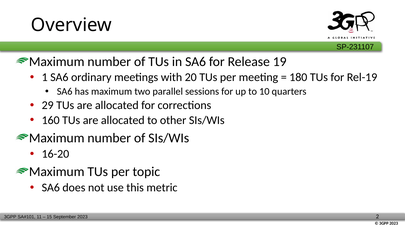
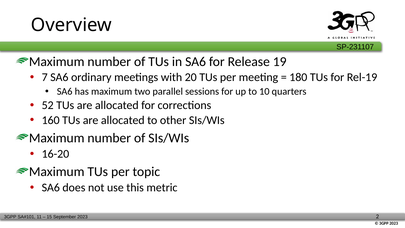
1: 1 -> 7
29: 29 -> 52
